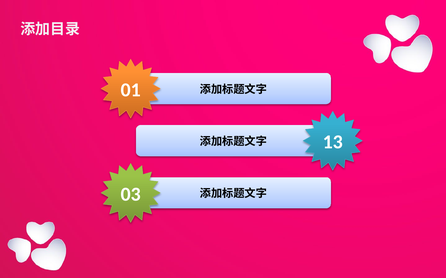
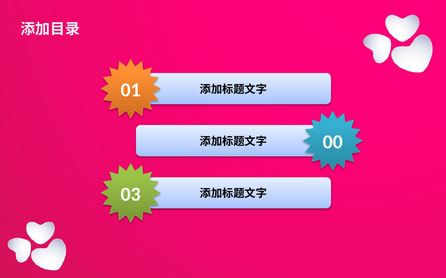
13: 13 -> 00
